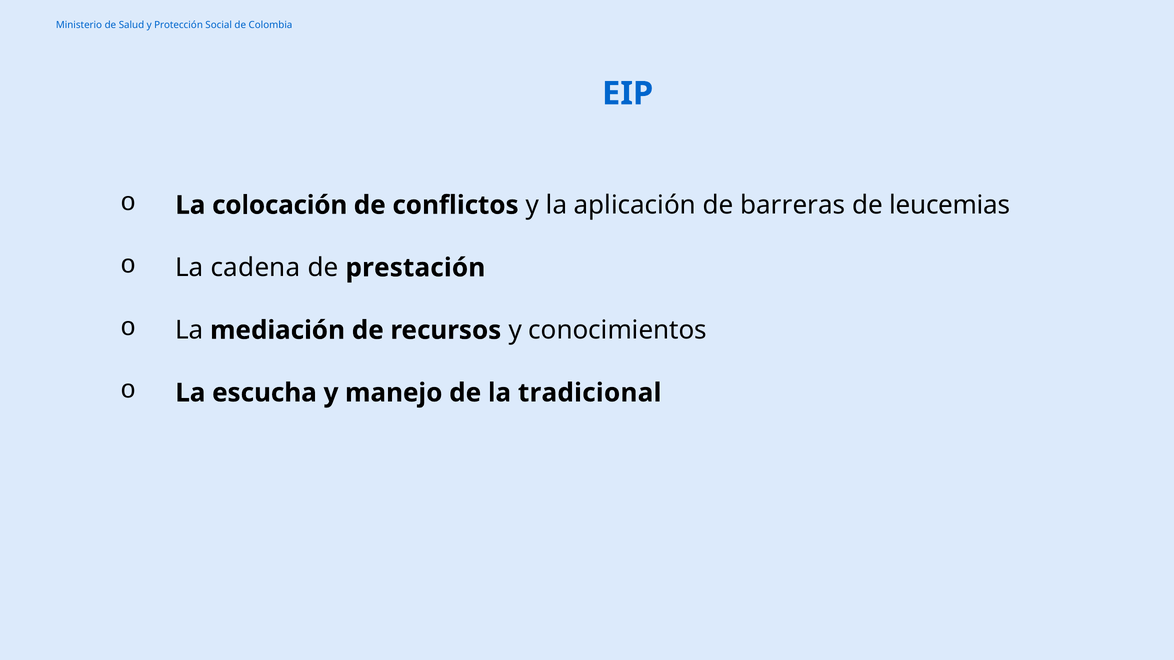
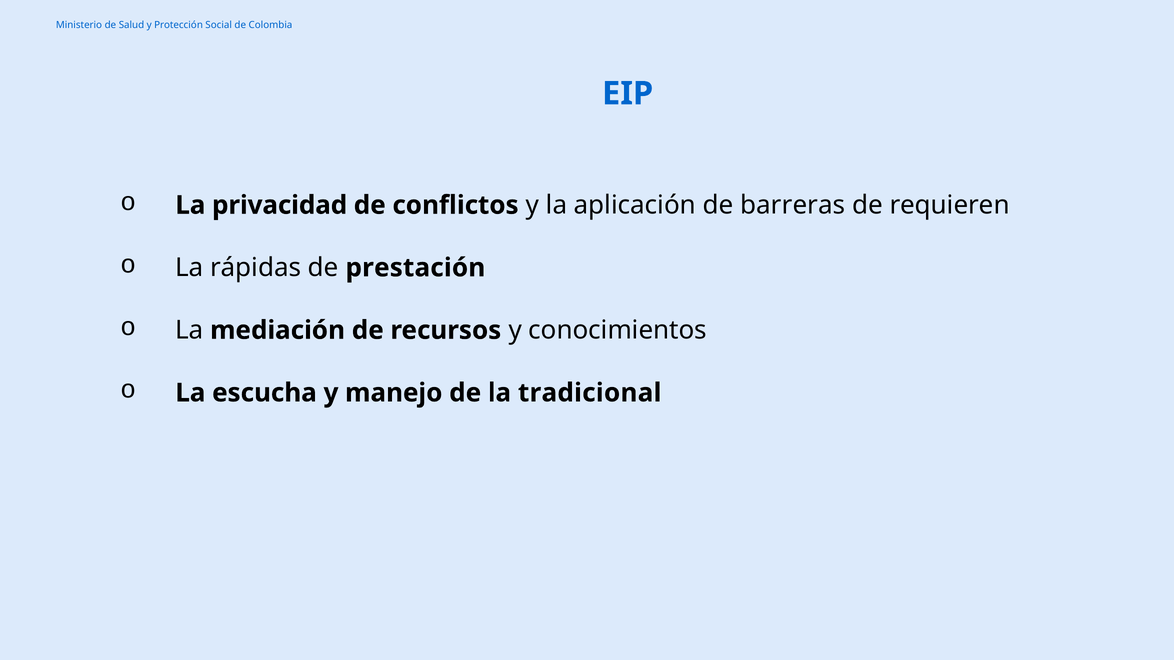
colocación: colocación -> privacidad
leucemias: leucemias -> requieren
cadena: cadena -> rápidas
